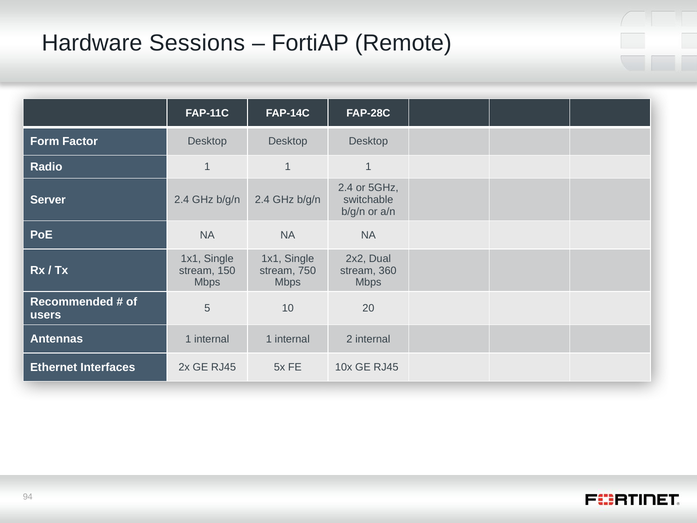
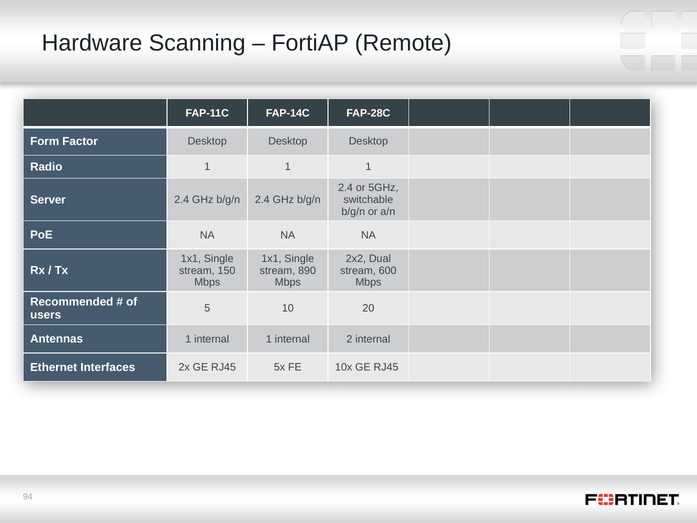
Sessions: Sessions -> Scanning
750: 750 -> 890
360: 360 -> 600
